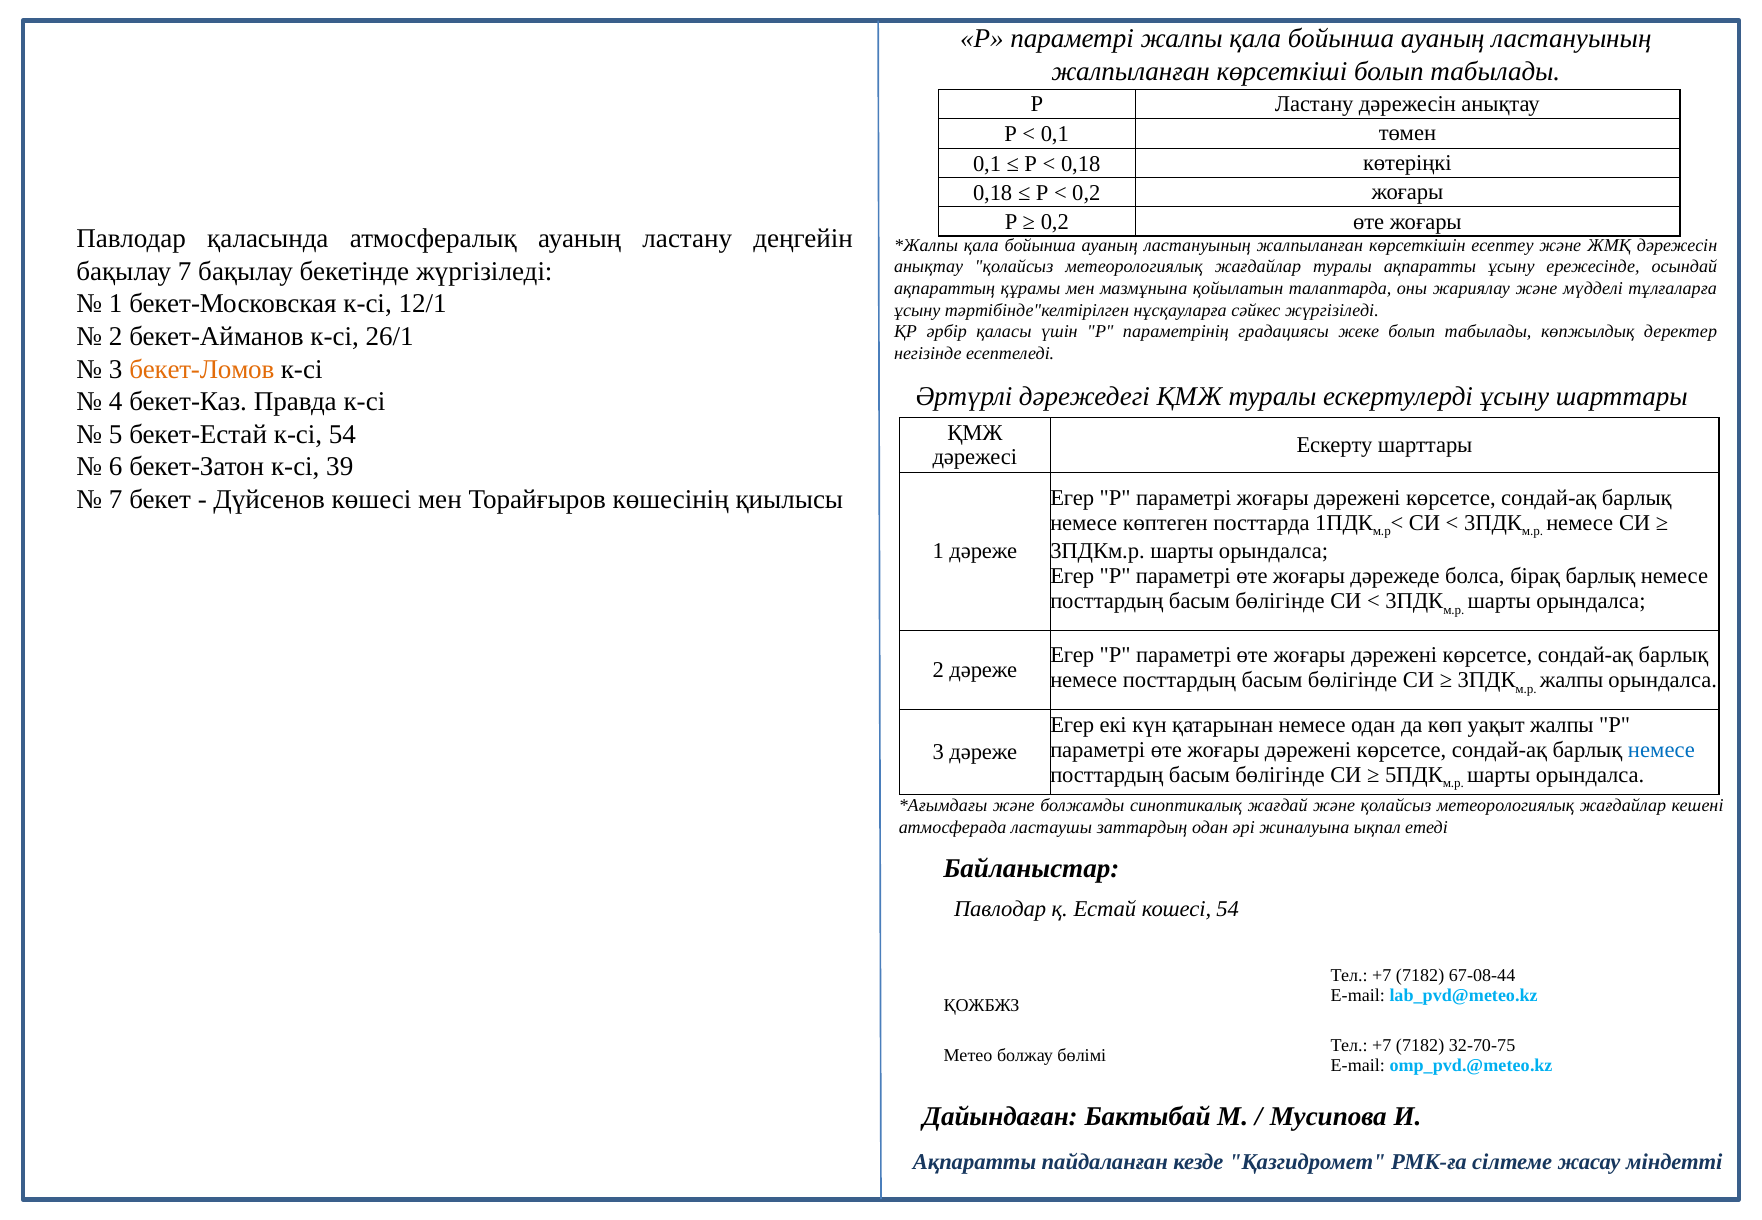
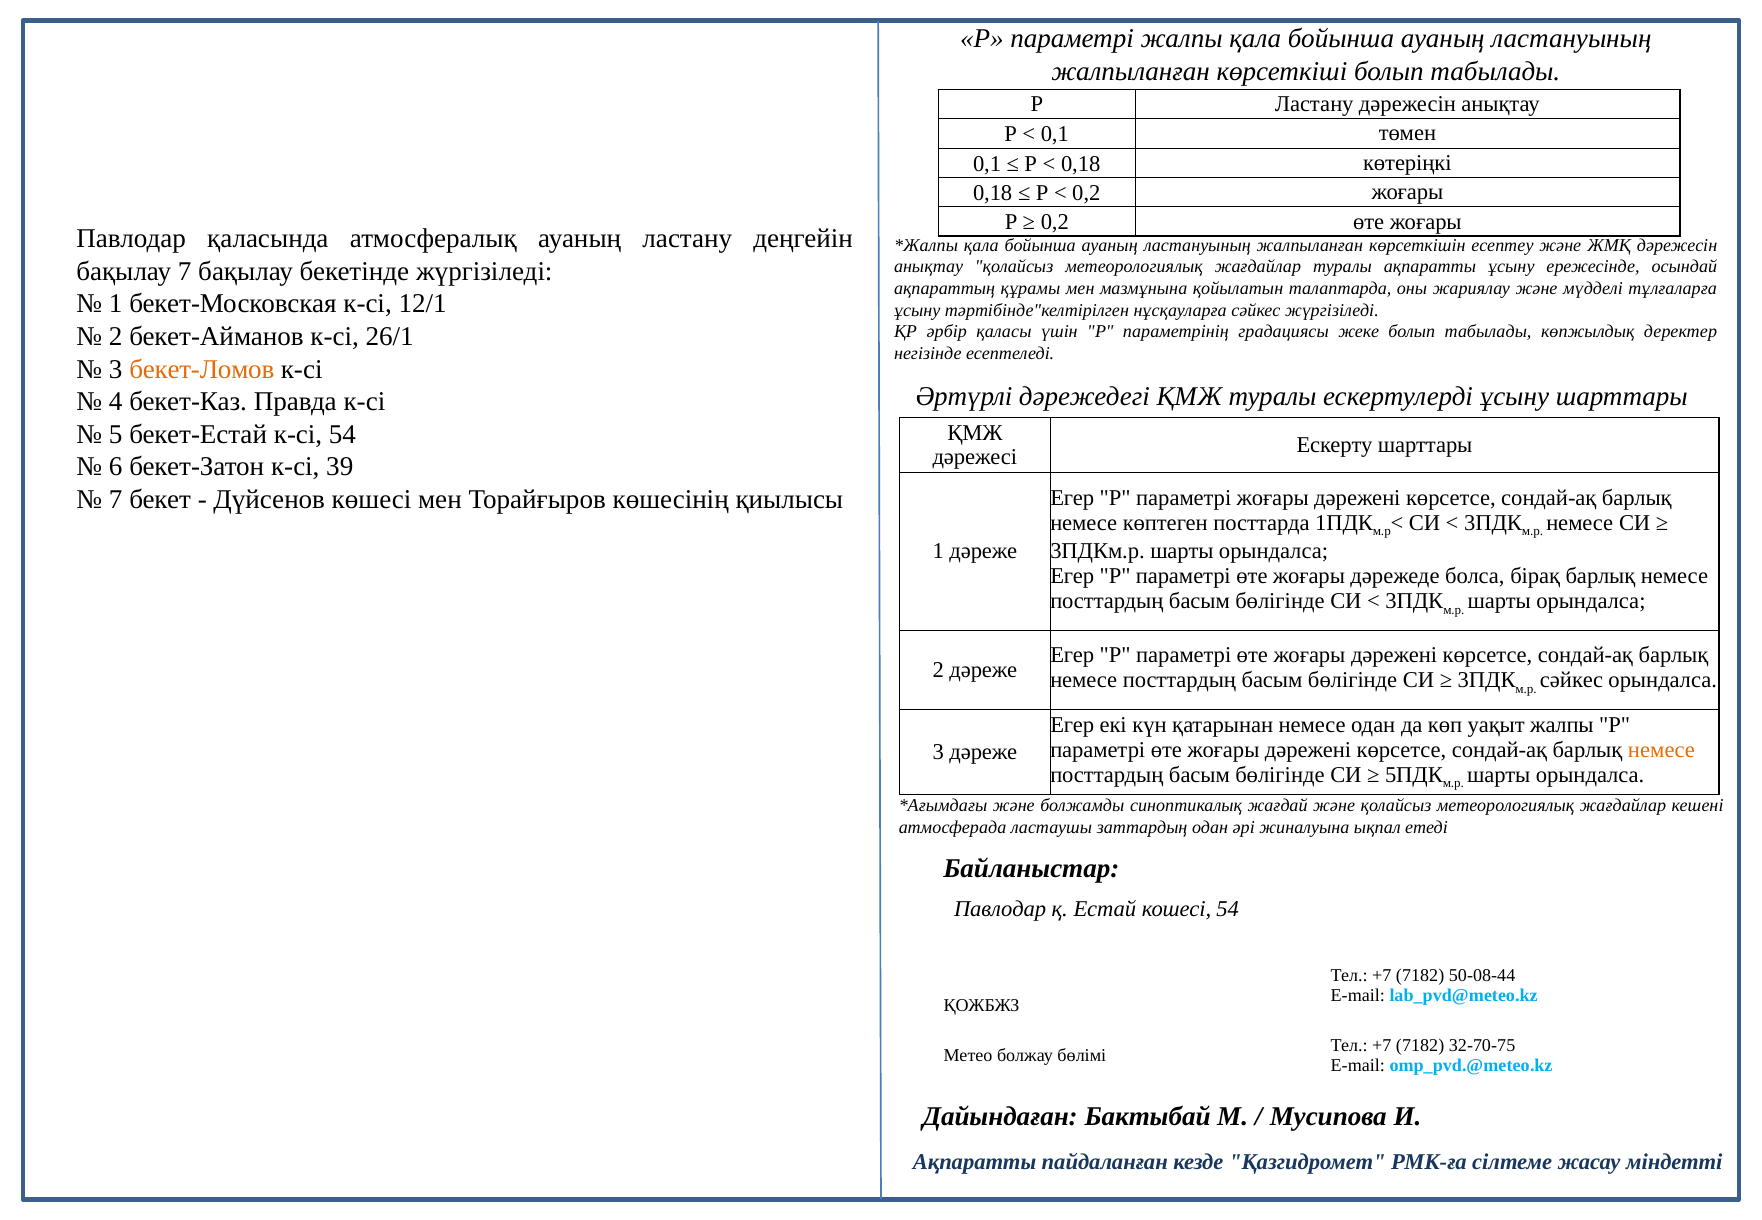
жалпы at (1572, 680): жалпы -> сәйкес
немесе at (1661, 750) colour: blue -> orange
67-08-44: 67-08-44 -> 50-08-44
